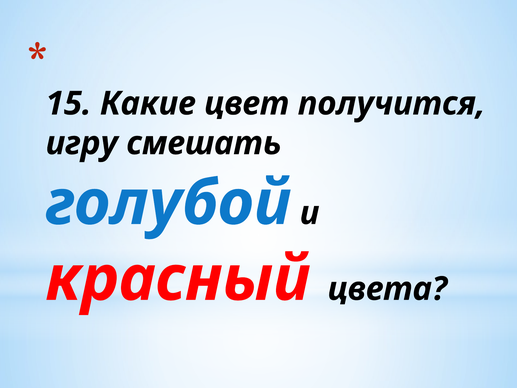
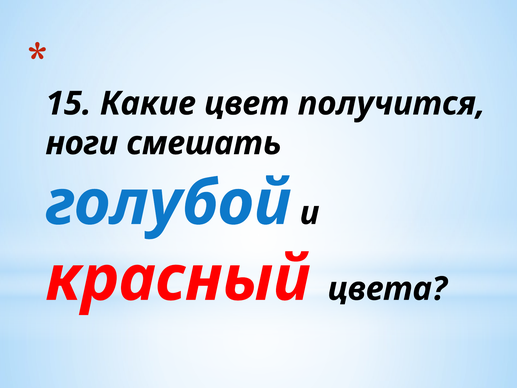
игру: игру -> ноги
